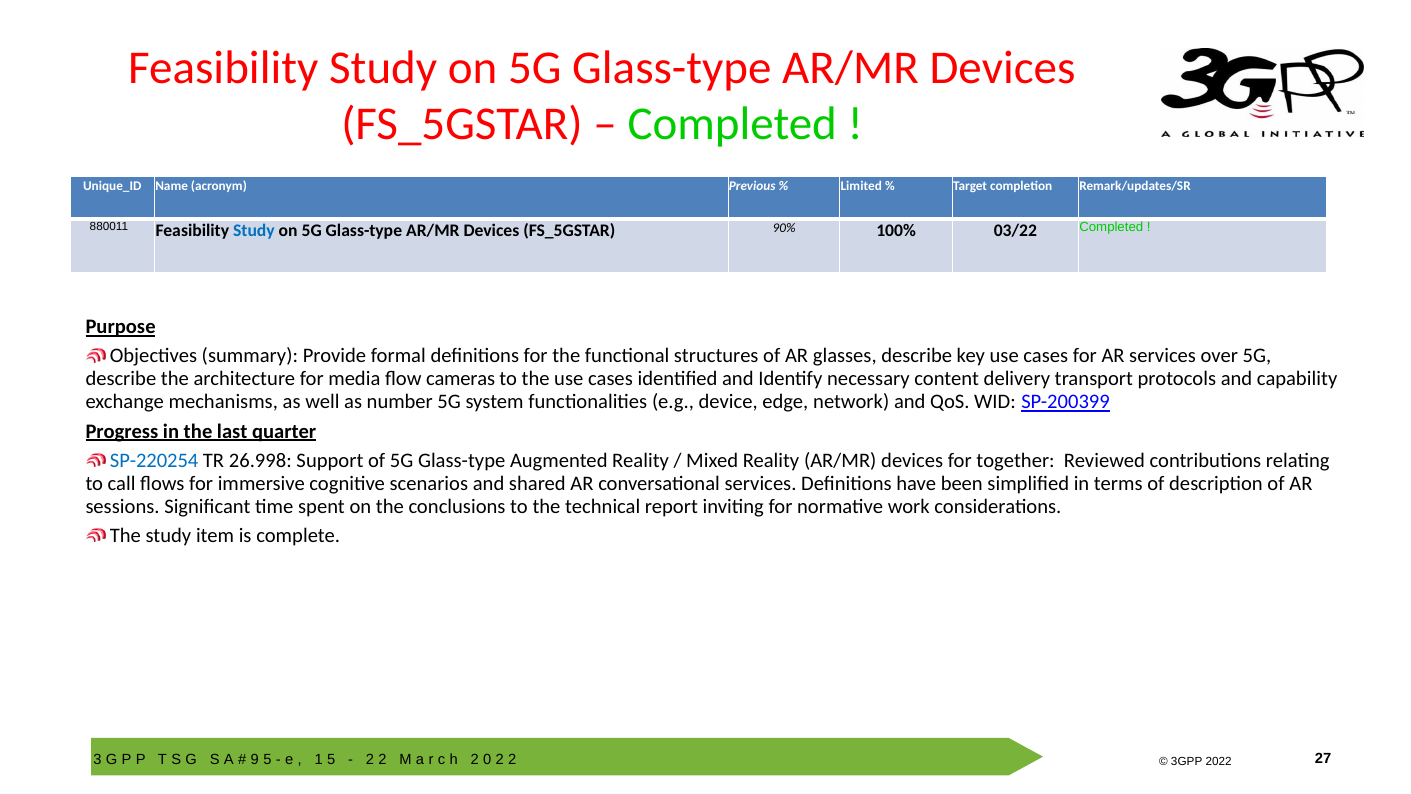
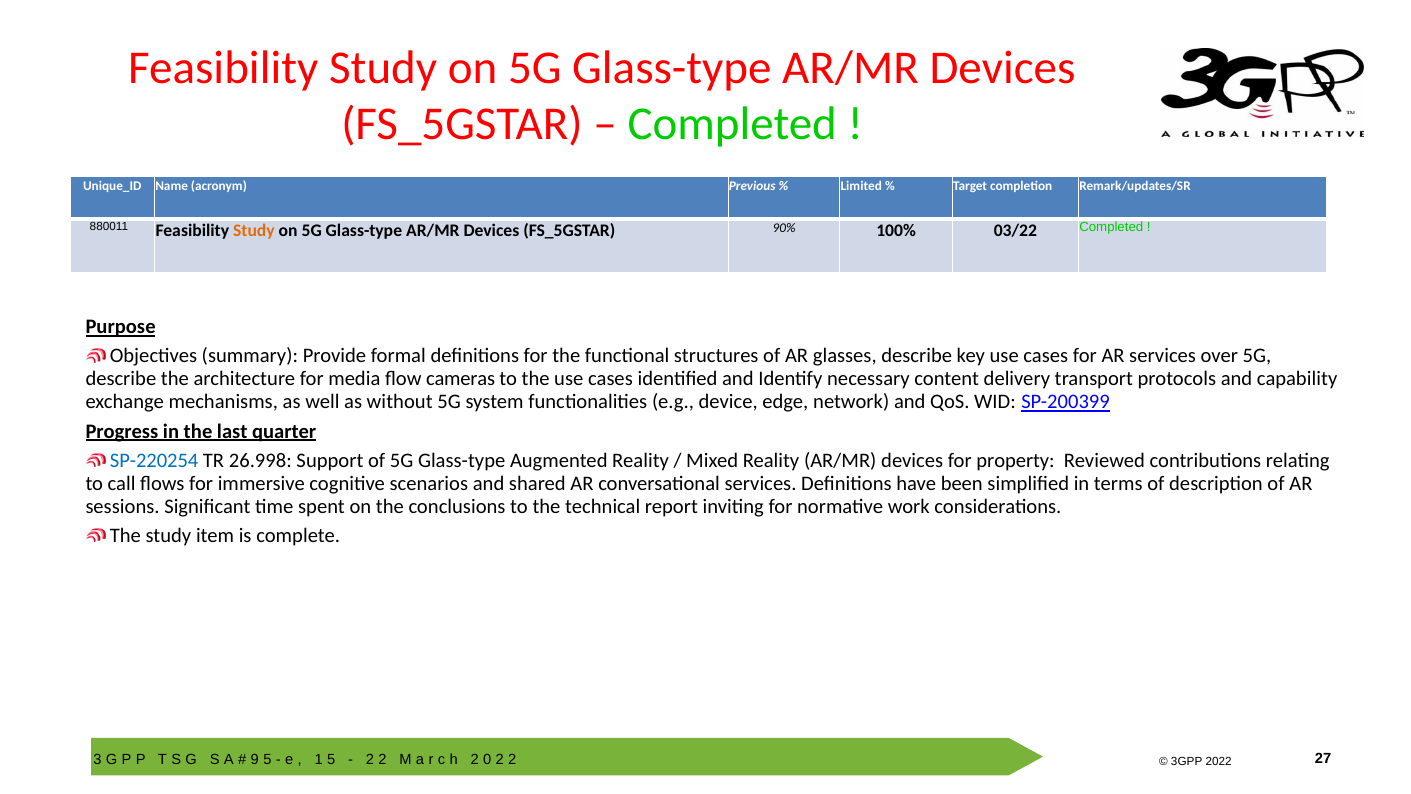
Study at (254, 231) colour: blue -> orange
number: number -> without
together: together -> property
